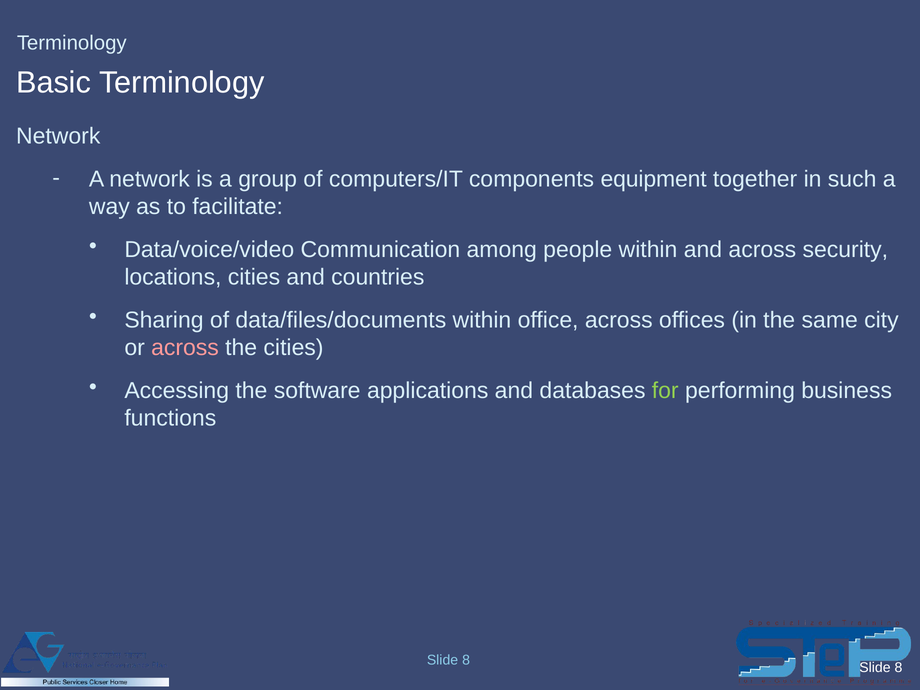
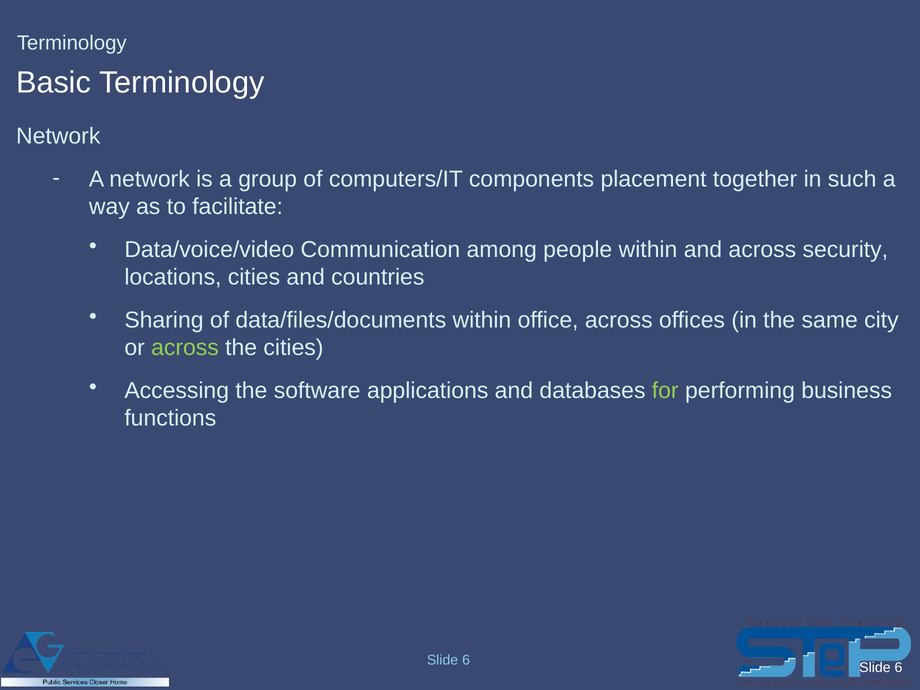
equipment: equipment -> placement
across at (185, 348) colour: pink -> light green
8 at (466, 660): 8 -> 6
8 at (899, 668): 8 -> 6
